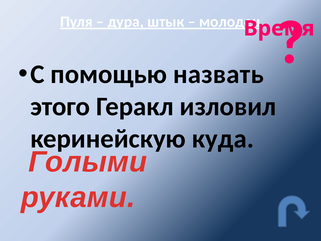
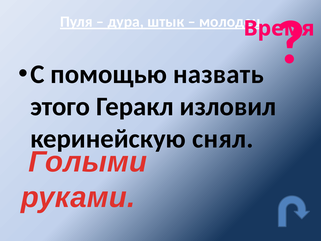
куда: куда -> снял
